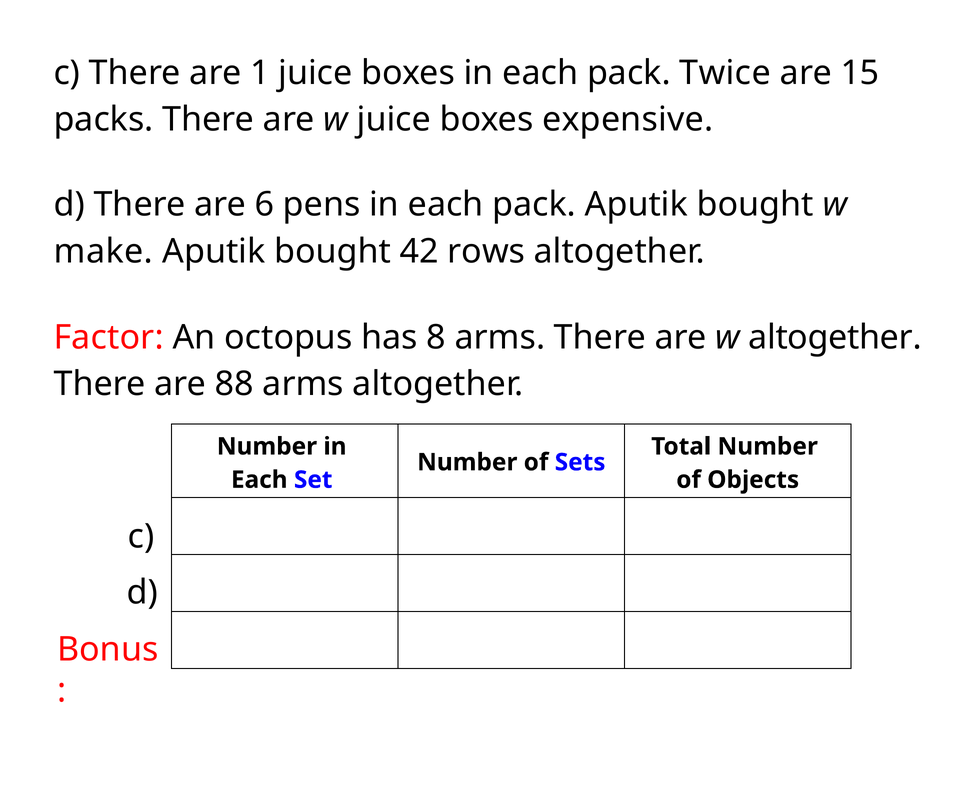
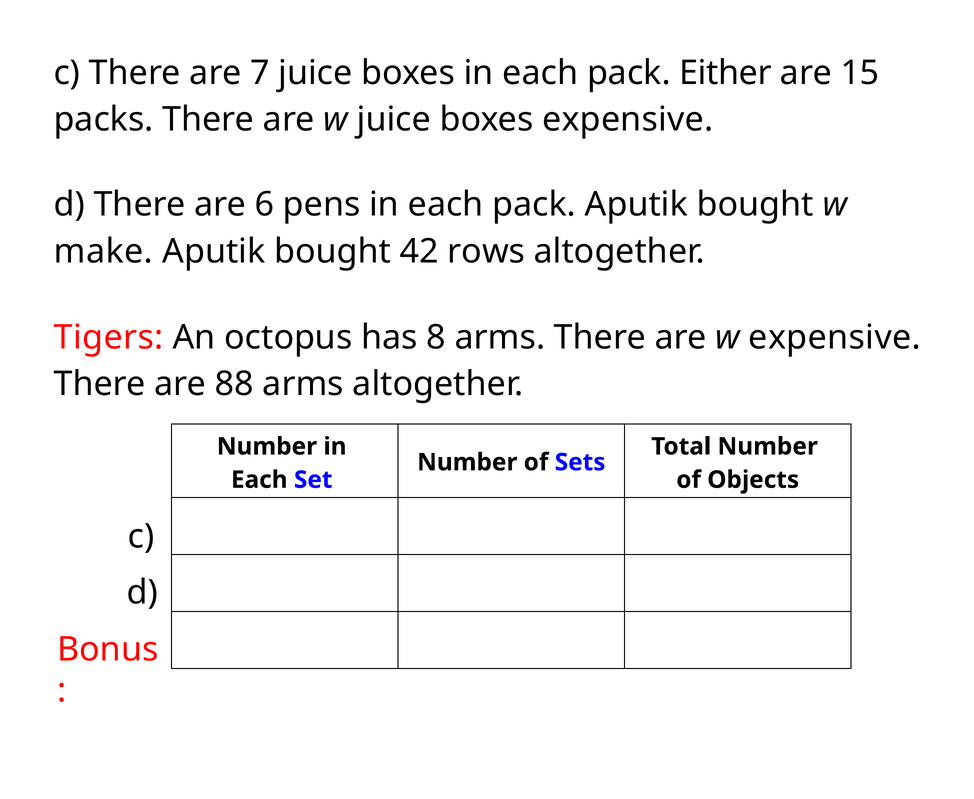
1: 1 -> 7
Twice: Twice -> Either
Factor: Factor -> Tigers
w altogether: altogether -> expensive
